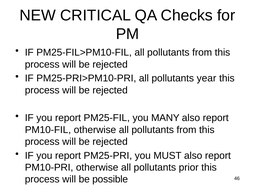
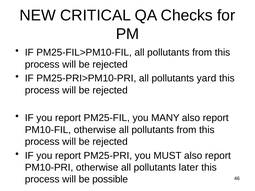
year: year -> yard
prior: prior -> later
